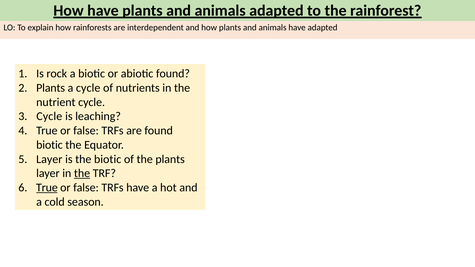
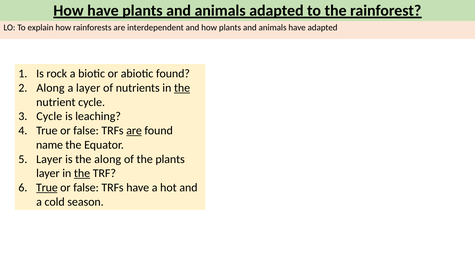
Plants at (51, 88): Plants -> Along
a cycle: cycle -> layer
the at (182, 88) underline: none -> present
are at (134, 131) underline: none -> present
biotic at (49, 145): biotic -> name
the biotic: biotic -> along
